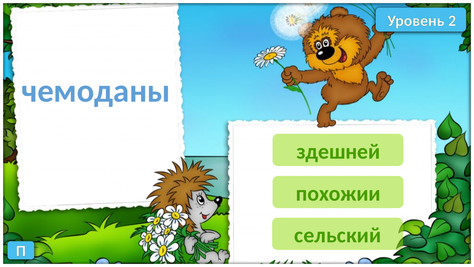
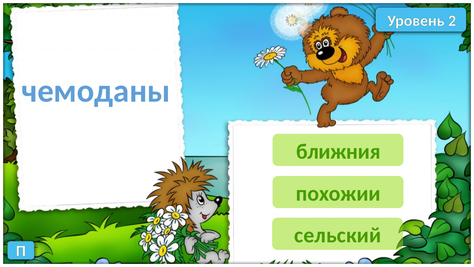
здешней: здешней -> ближния
